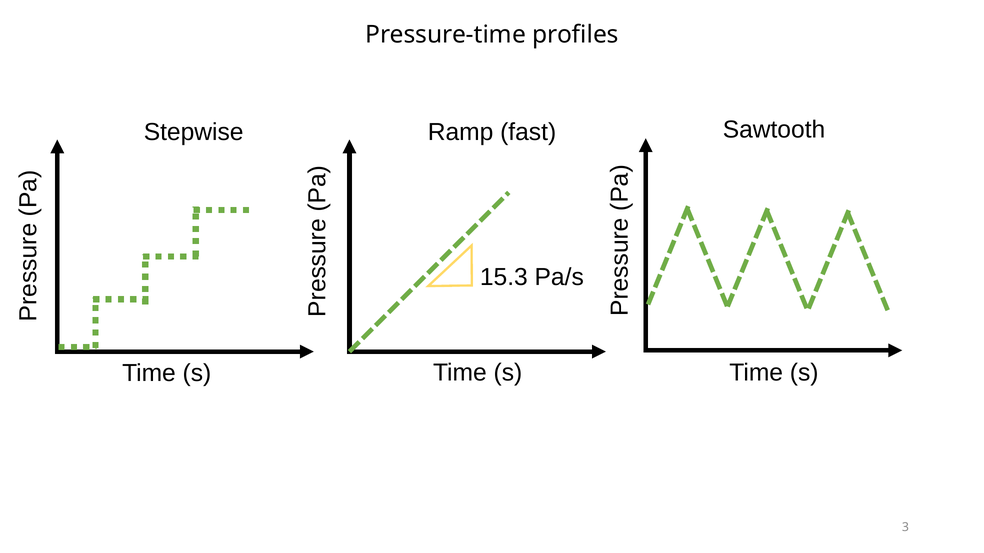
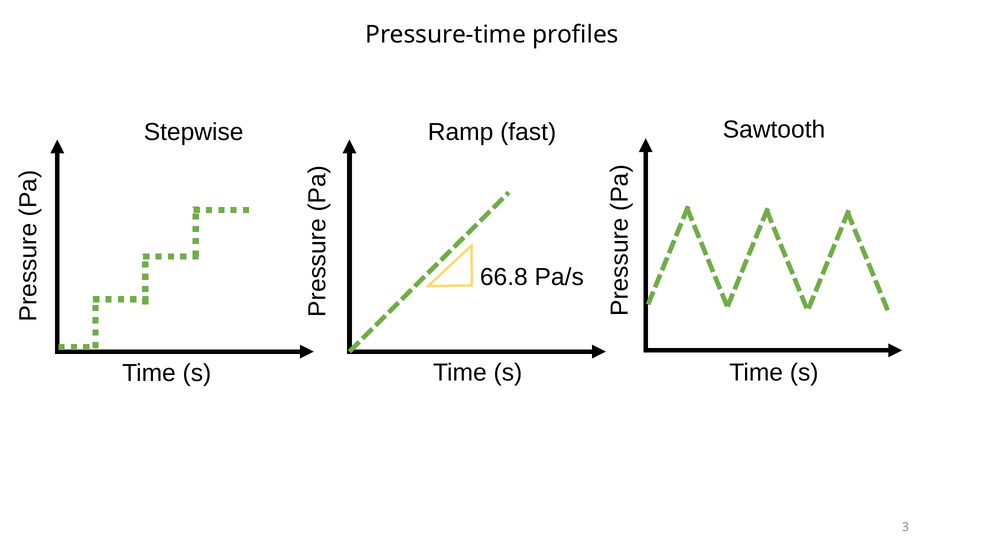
15.3: 15.3 -> 66.8
